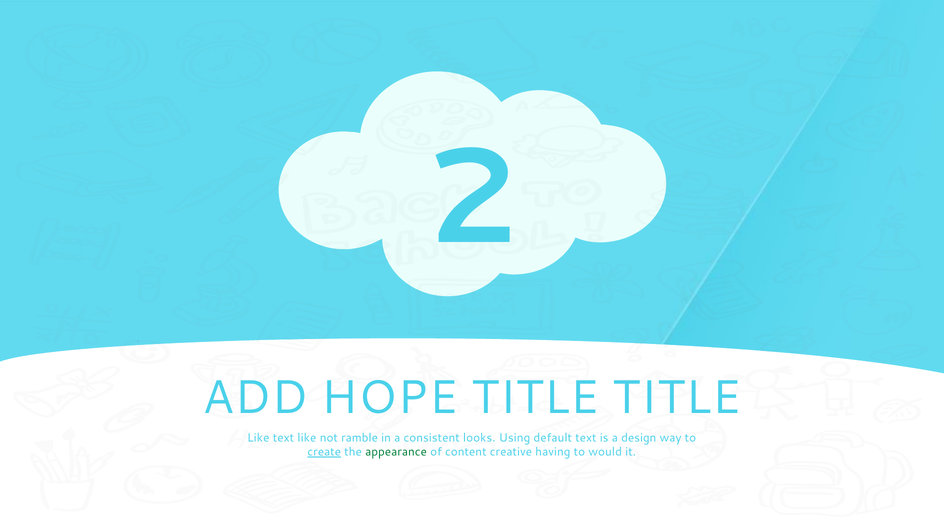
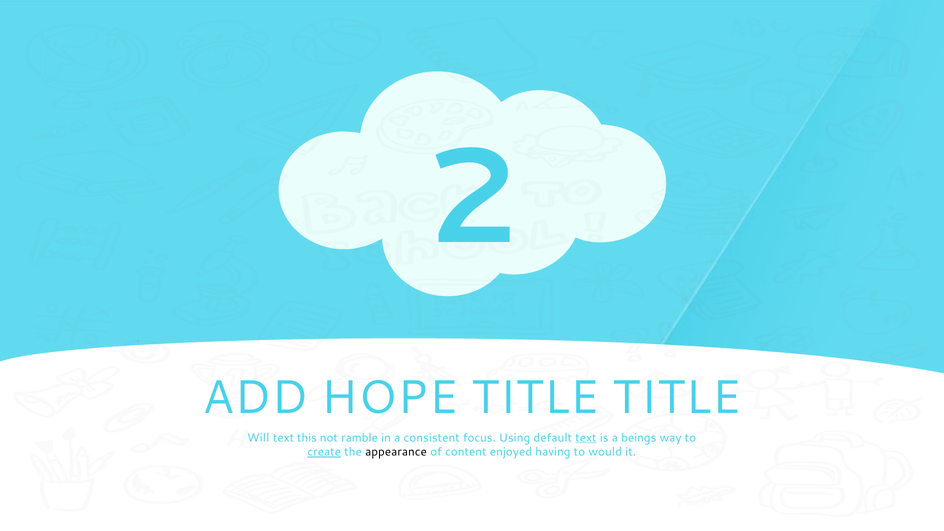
Like at (258, 438): Like -> Will
text like: like -> this
looks: looks -> focus
text at (586, 438) underline: none -> present
design: design -> beings
appearance colour: green -> black
creative: creative -> enjoyed
